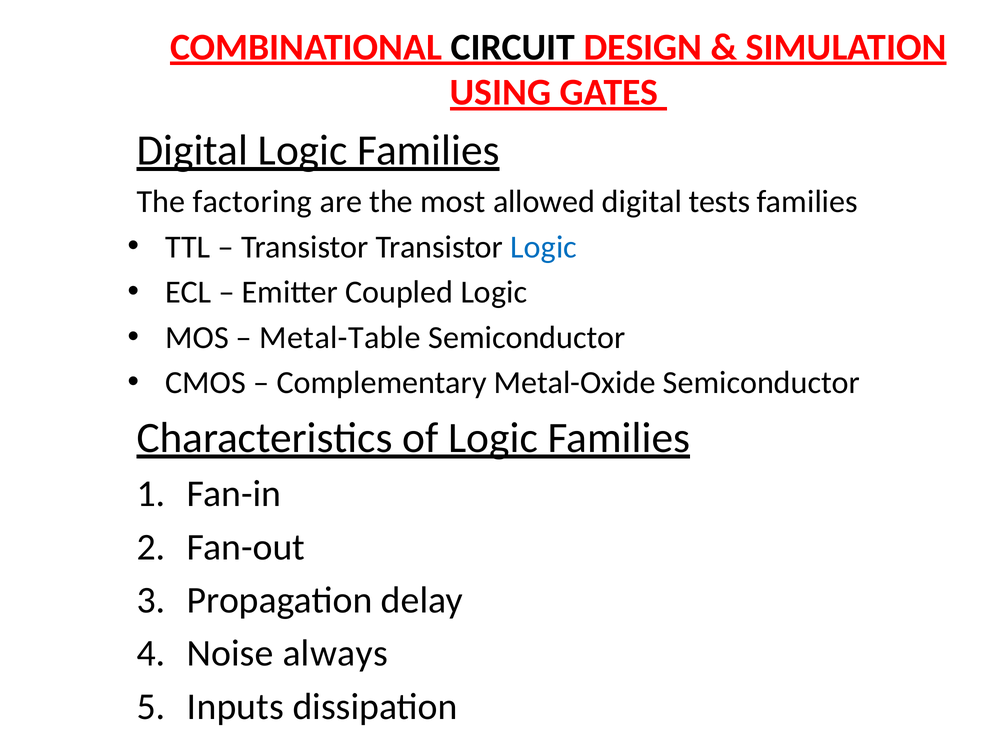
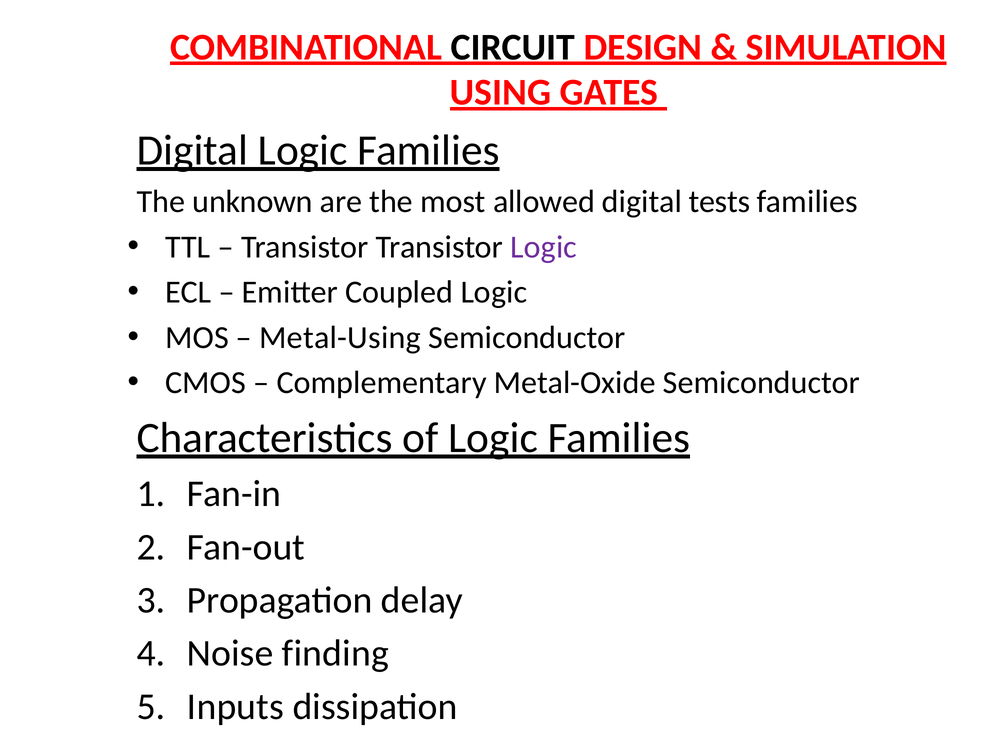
factoring: factoring -> unknown
Logic at (544, 247) colour: blue -> purple
Metal-Table: Metal-Table -> Metal-Using
always: always -> finding
